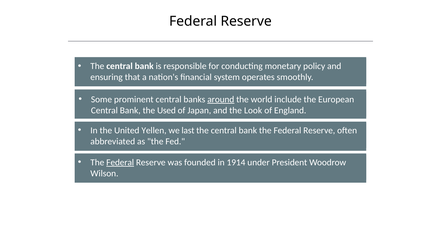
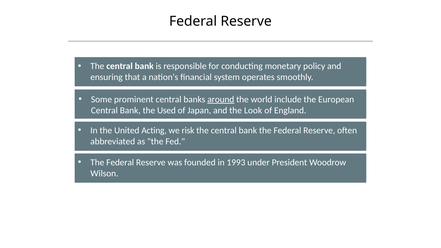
Yellen: Yellen -> Acting
last: last -> risk
Federal at (120, 162) underline: present -> none
1914: 1914 -> 1993
